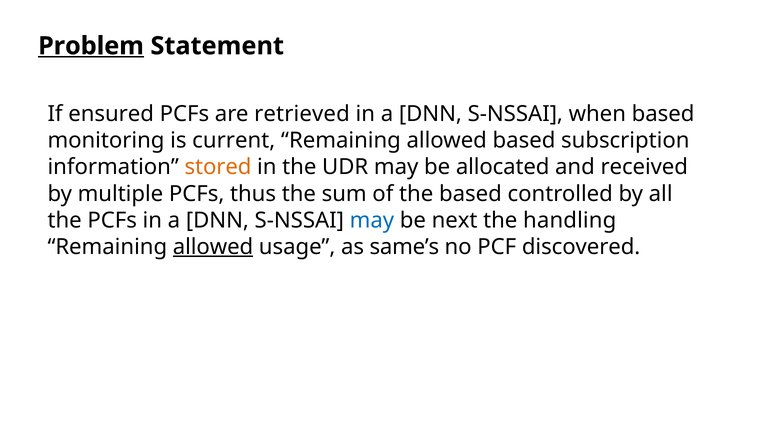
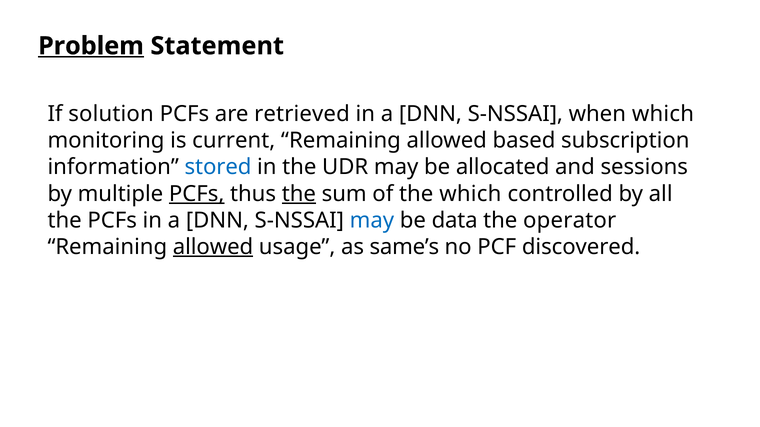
ensured: ensured -> solution
when based: based -> which
stored colour: orange -> blue
received: received -> sessions
PCFs at (197, 194) underline: none -> present
the at (299, 194) underline: none -> present
the based: based -> which
next: next -> data
handling: handling -> operator
